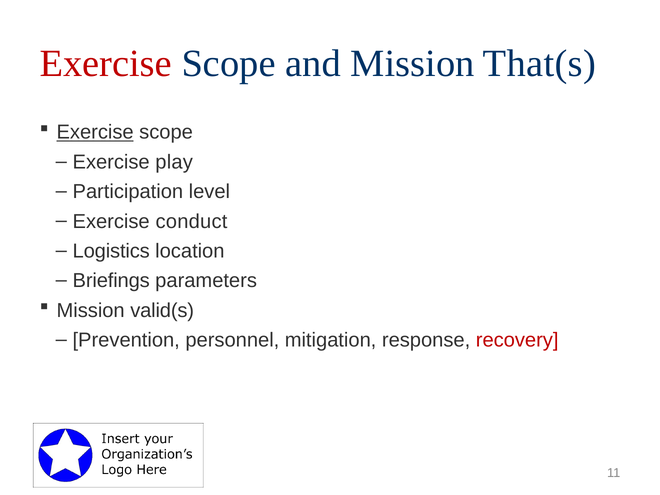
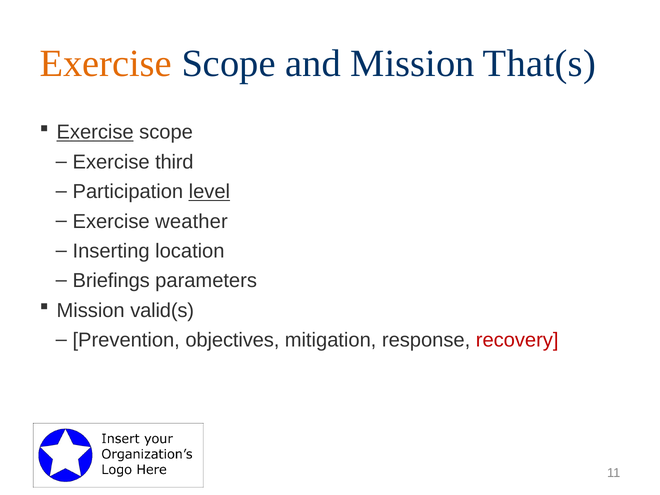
Exercise at (106, 64) colour: red -> orange
play: play -> third
level underline: none -> present
conduct: conduct -> weather
Logistics: Logistics -> Inserting
personnel: personnel -> objectives
